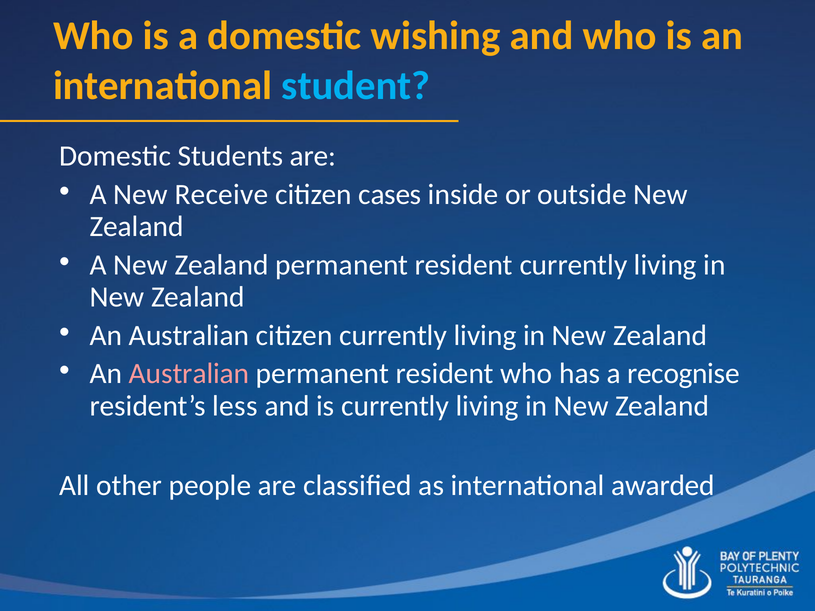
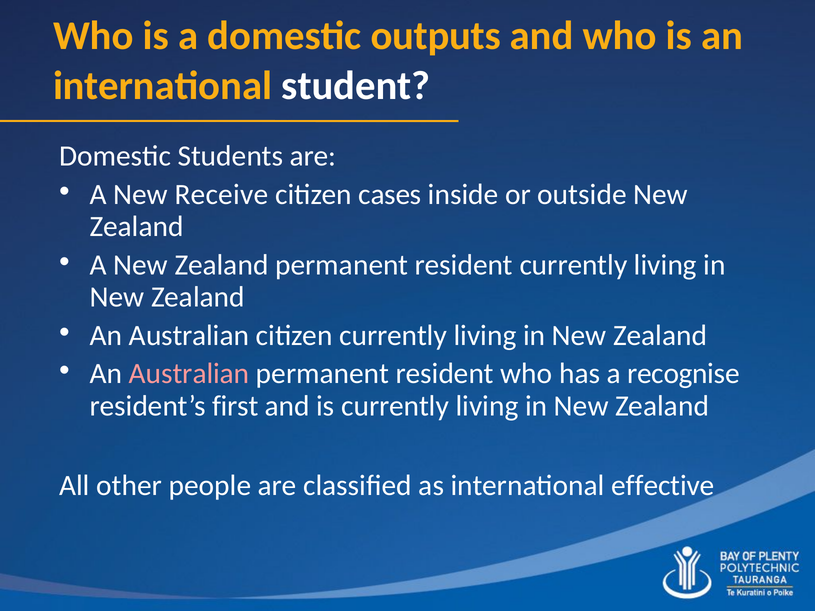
wishing: wishing -> outputs
student colour: light blue -> white
less: less -> first
awarded: awarded -> effective
